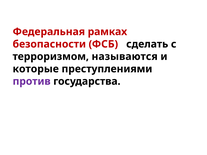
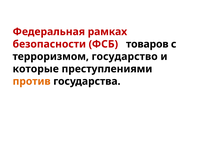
сделать: сделать -> товаров
называются: называются -> государство
против colour: purple -> orange
